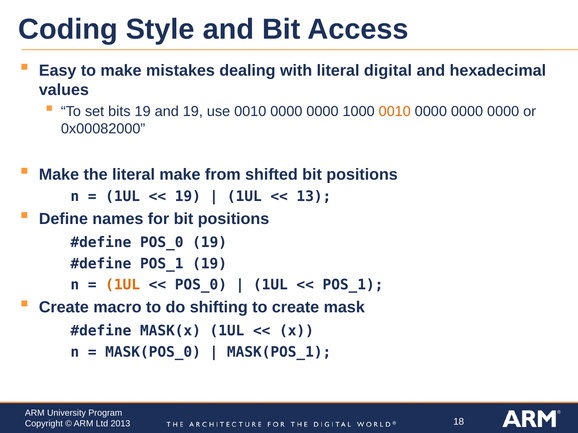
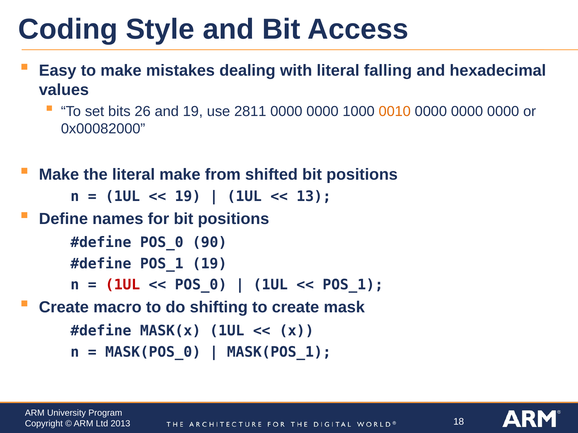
digital: digital -> falling
bits 19: 19 -> 26
use 0010: 0010 -> 2811
POS_0 19: 19 -> 90
1UL at (123, 285) colour: orange -> red
